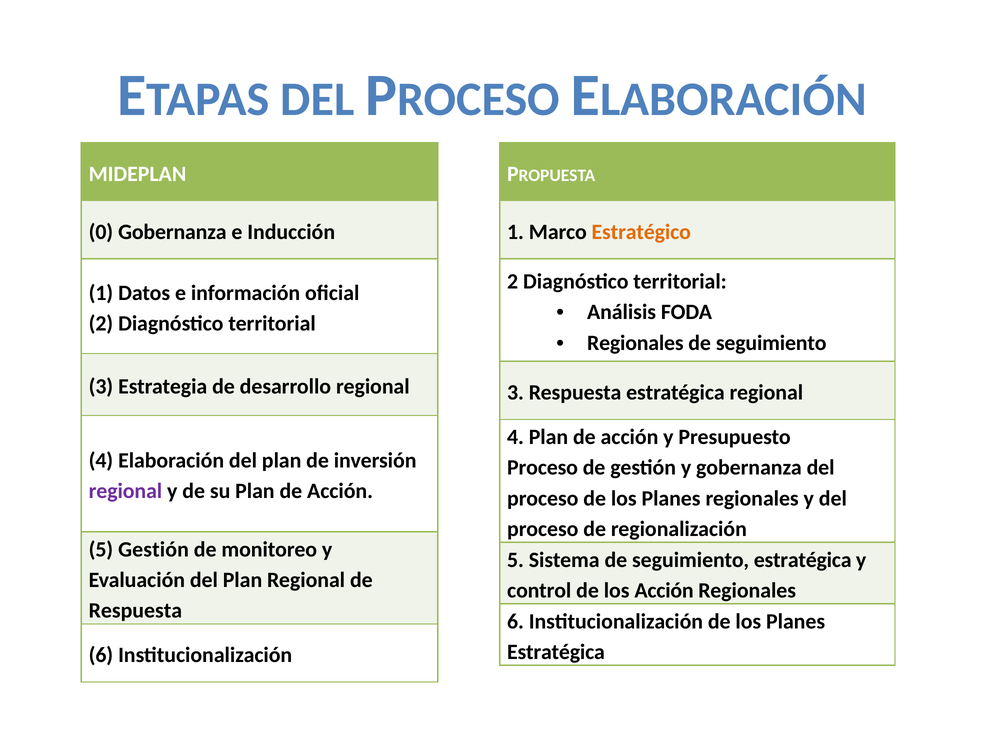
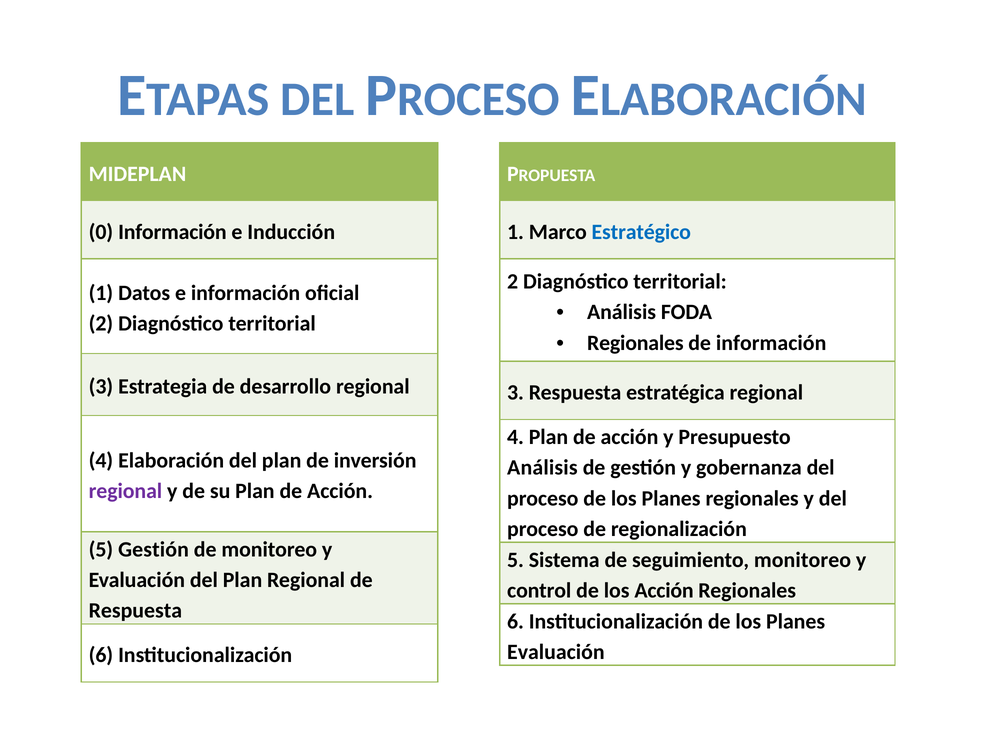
0 Gobernanza: Gobernanza -> Información
Estratégico colour: orange -> blue
seguimiento at (771, 343): seguimiento -> información
Proceso at (543, 468): Proceso -> Análisis
seguimiento estratégica: estratégica -> monitoreo
Estratégica at (556, 652): Estratégica -> Evaluación
